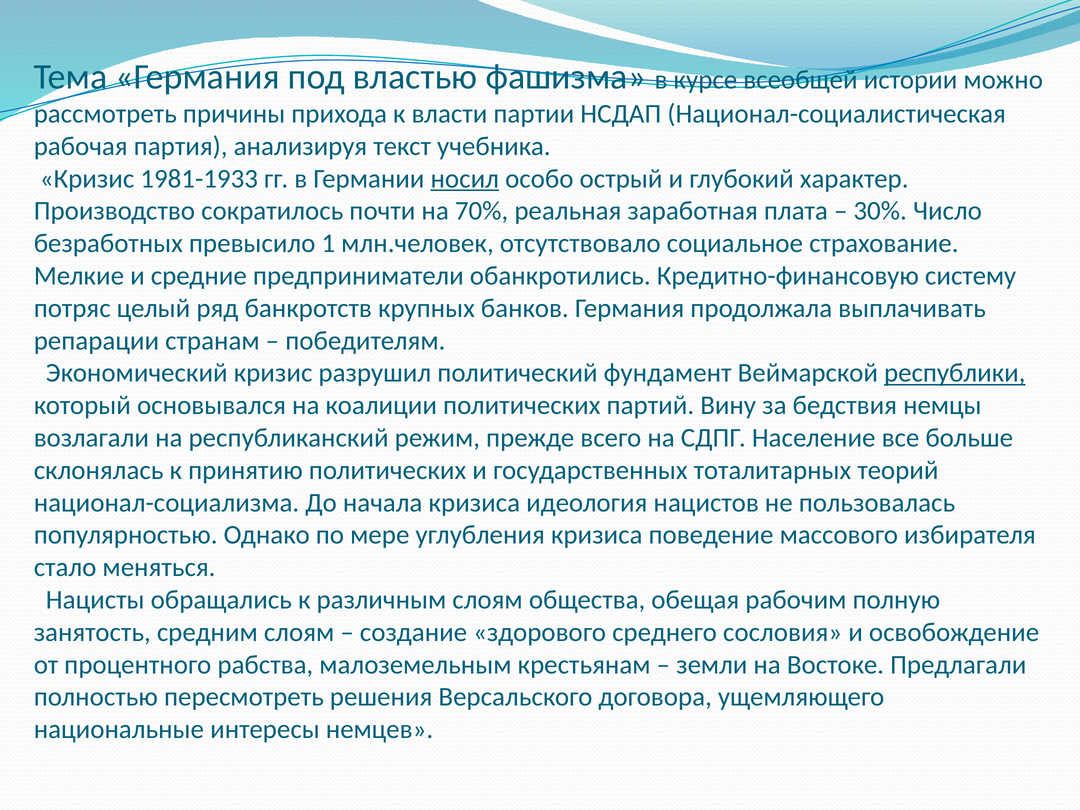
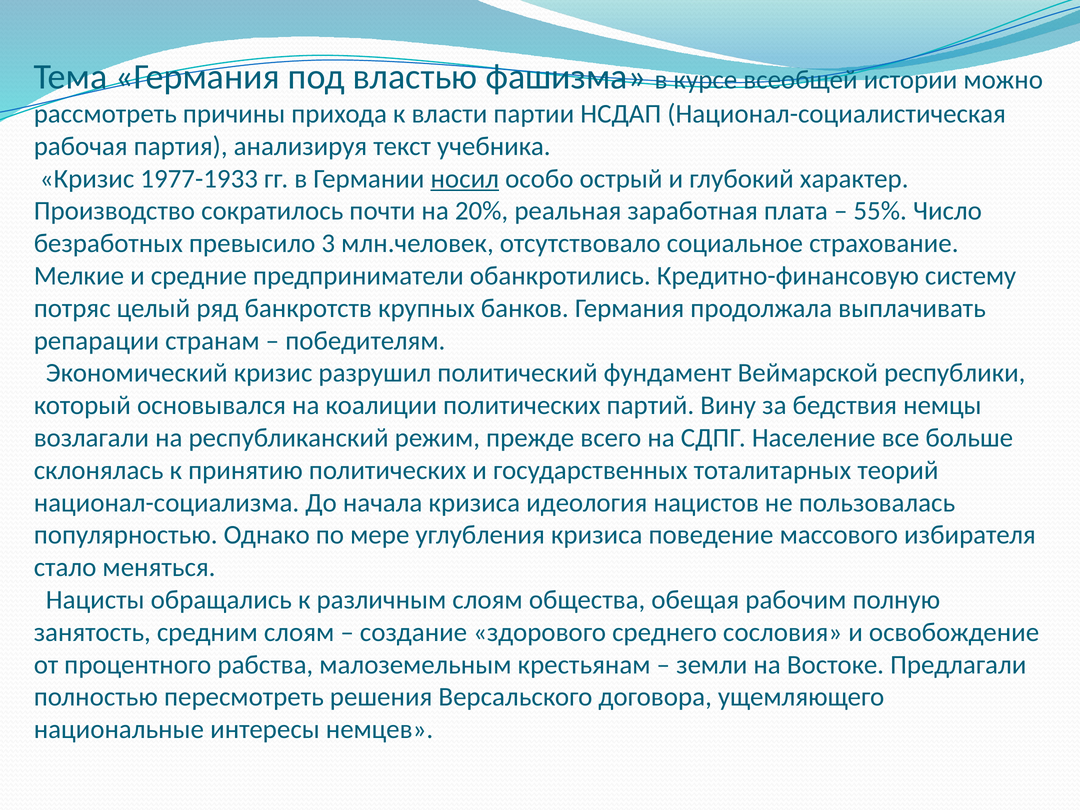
1981-1933: 1981-1933 -> 1977-1933
70%: 70% -> 20%
30%: 30% -> 55%
1: 1 -> 3
республики underline: present -> none
